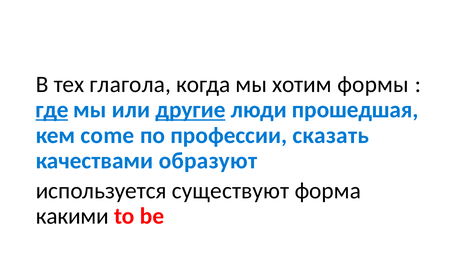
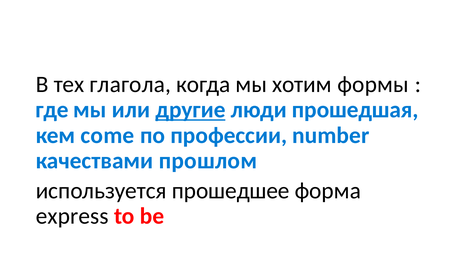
где underline: present -> none
сказать: сказать -> number
образуют: образуют -> прошлом
существуют: существуют -> прошедшее
какими: какими -> express
